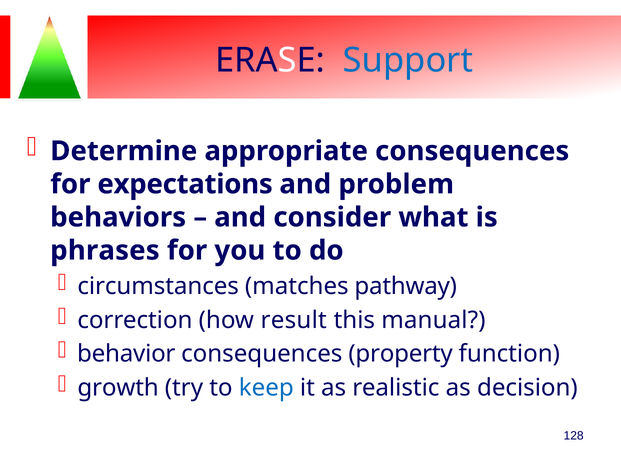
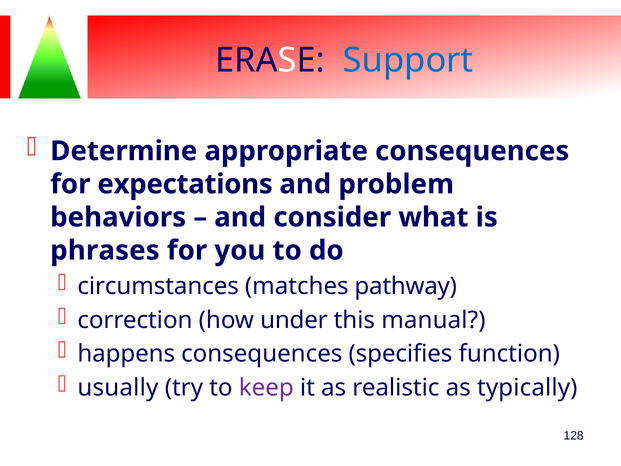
result: result -> under
behavior: behavior -> happens
property: property -> specifies
growth: growth -> usually
keep colour: blue -> purple
decision: decision -> typically
